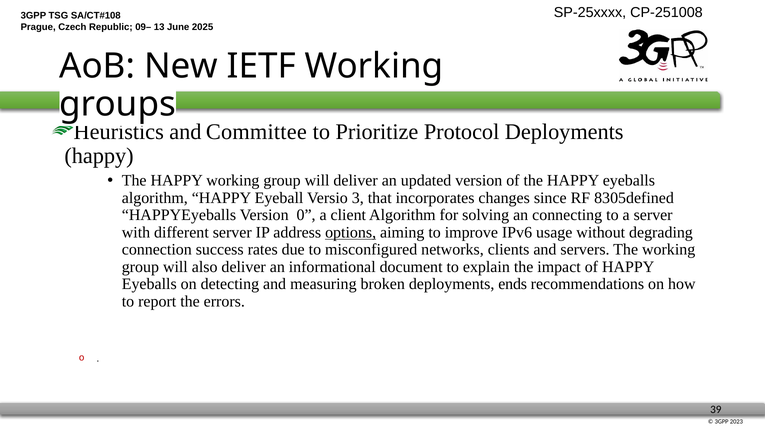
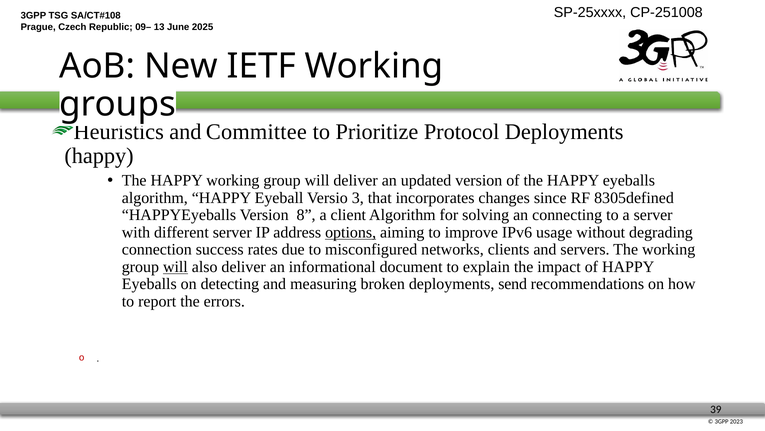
0: 0 -> 8
will at (175, 266) underline: none -> present
ends: ends -> send
